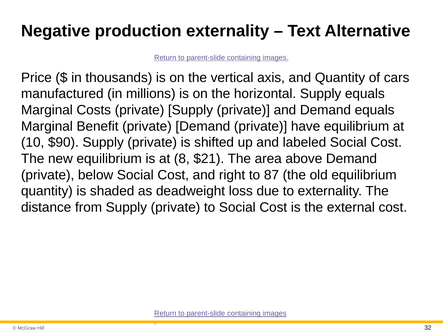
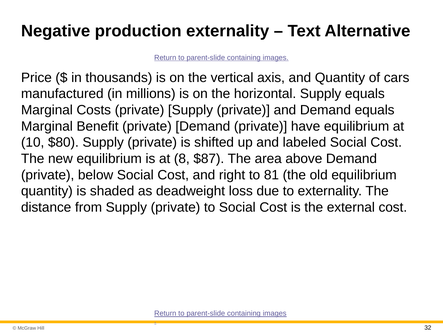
$90: $90 -> $80
$21: $21 -> $87
87: 87 -> 81
